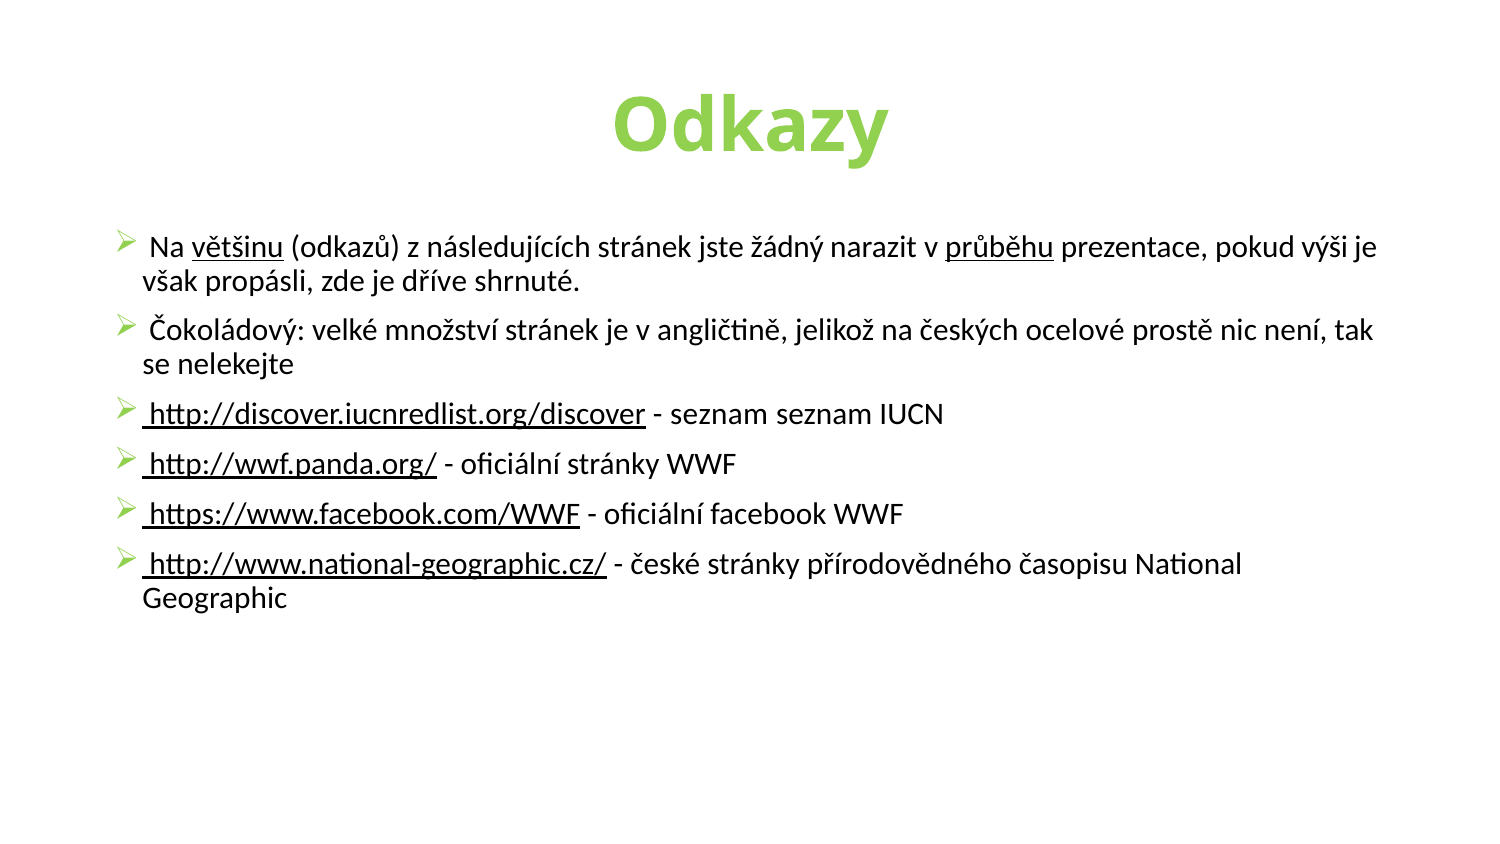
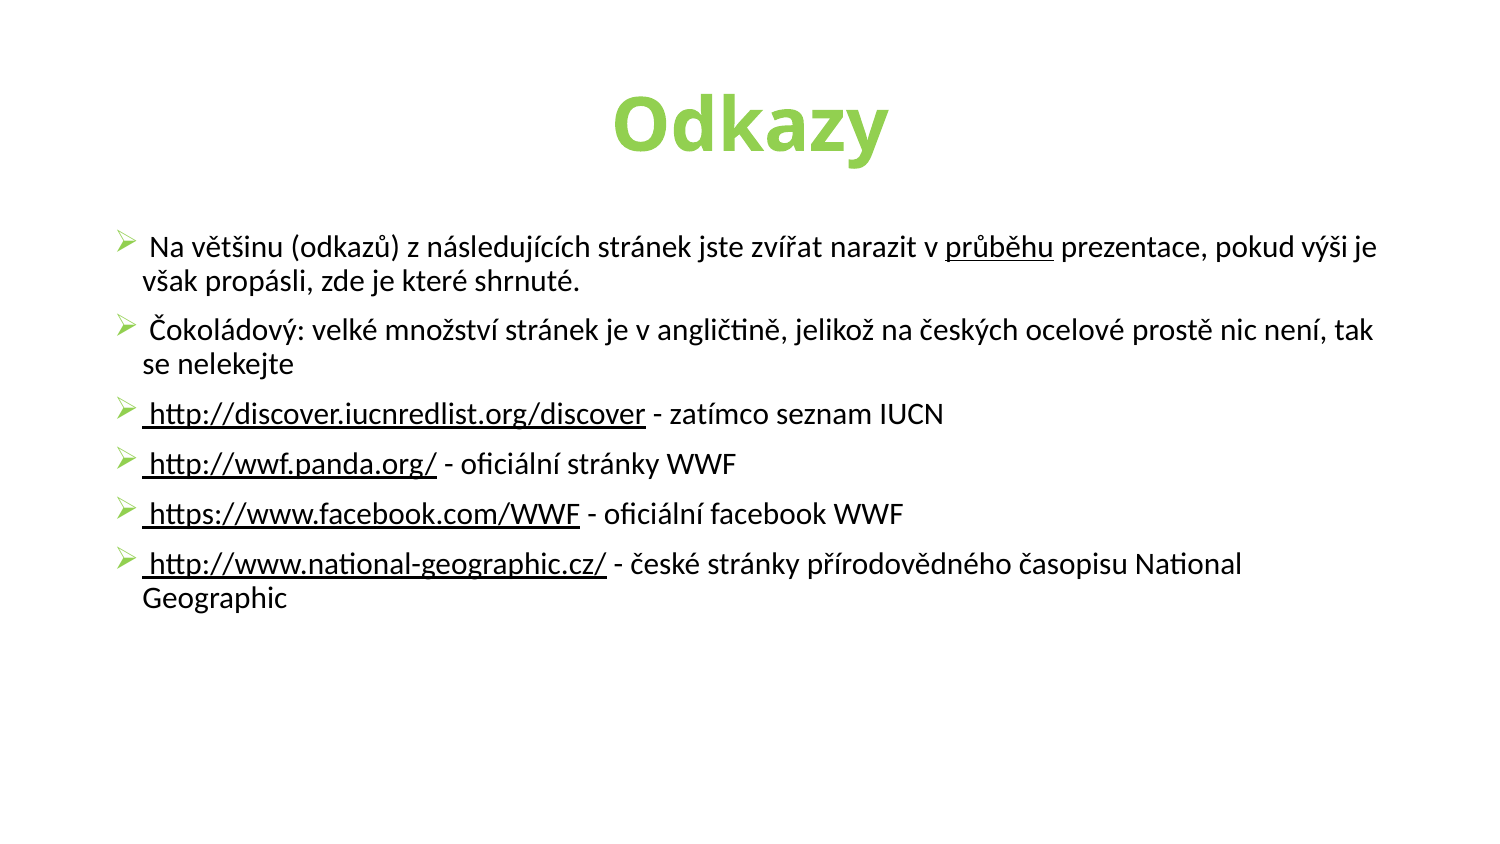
většinu underline: present -> none
žádný: žádný -> zvířat
dříve: dříve -> které
seznam at (719, 414): seznam -> zatímco
